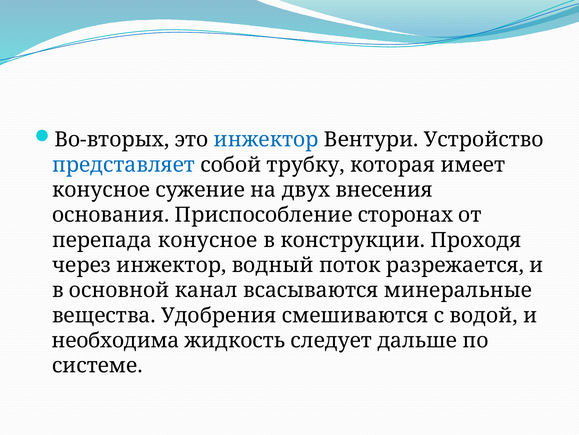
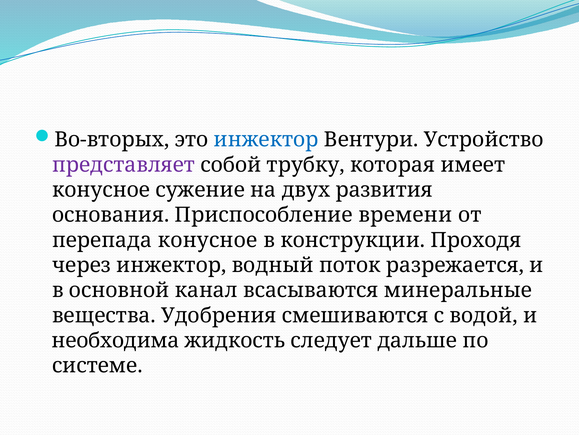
представляет colour: blue -> purple
внесения: внесения -> развития
сторонах: сторонах -> времени
